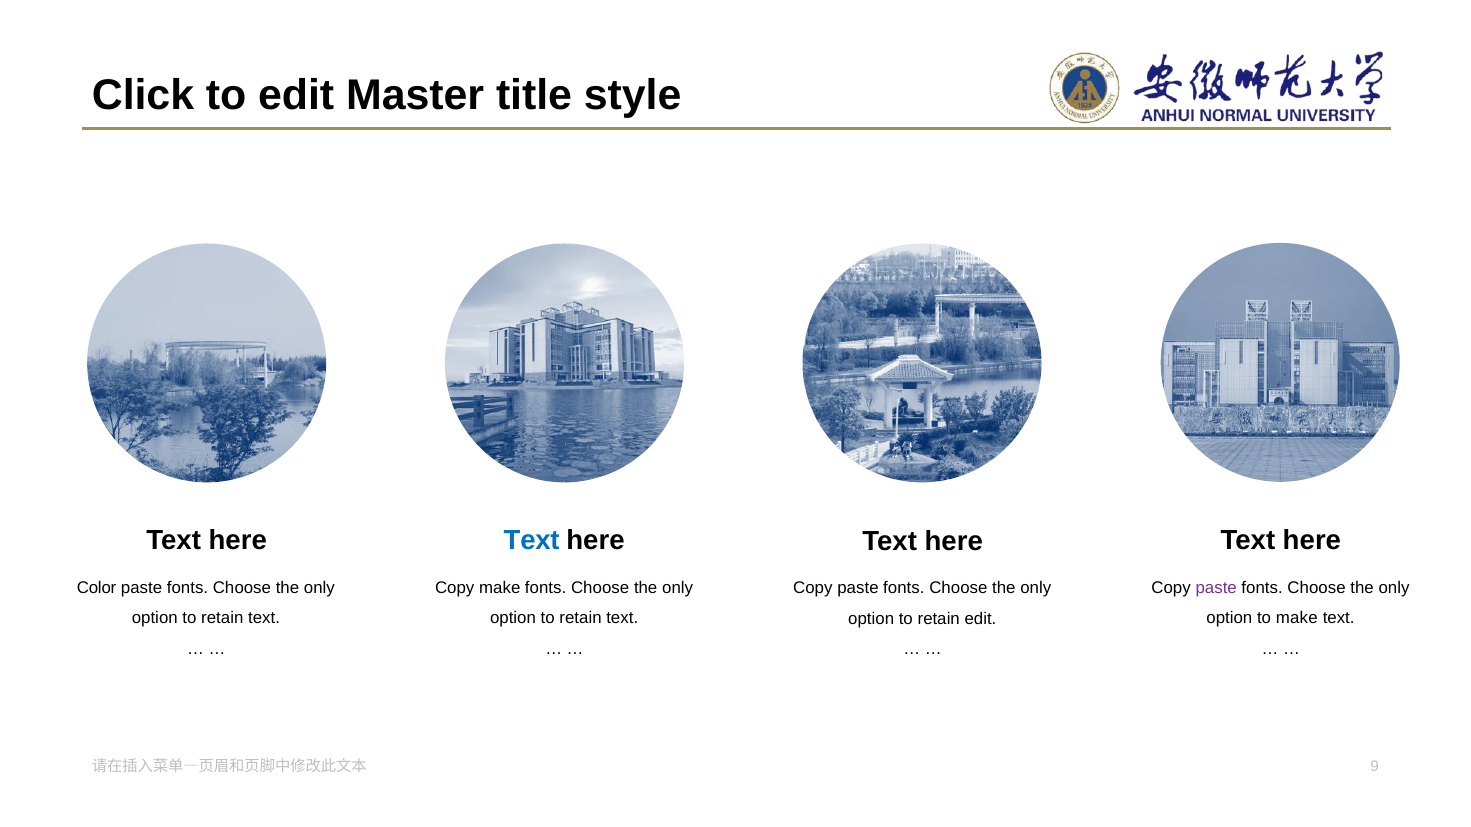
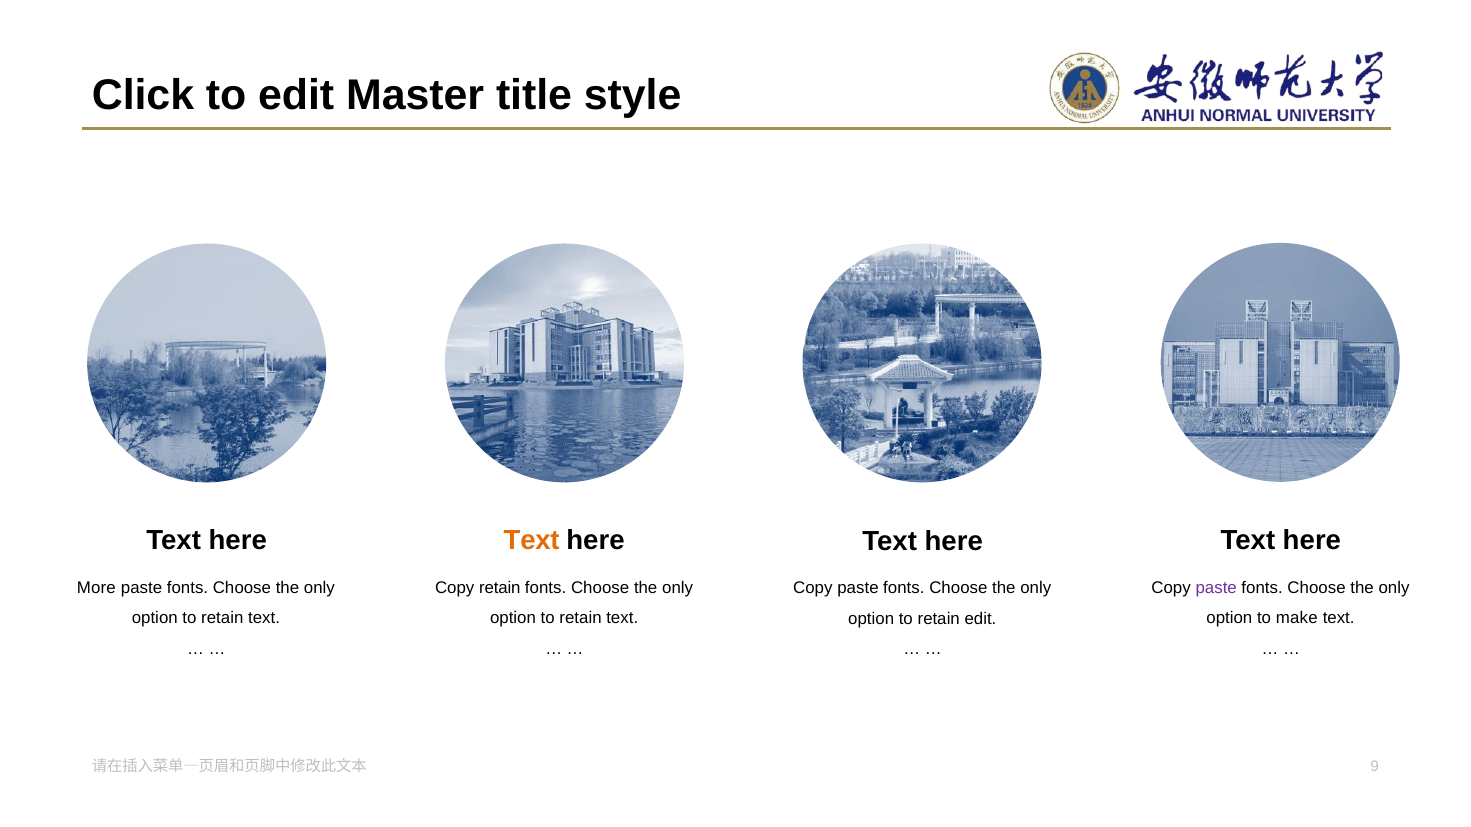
Text at (532, 541) colour: blue -> orange
Color: Color -> More
Copy make: make -> retain
